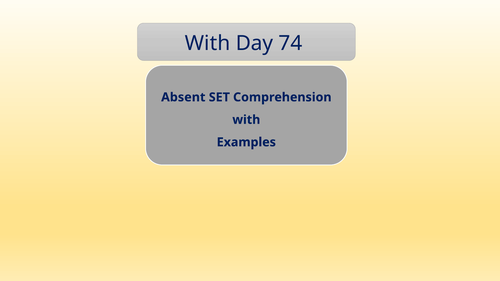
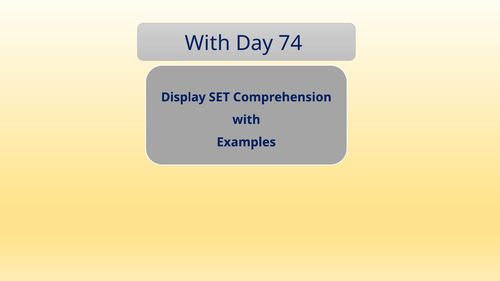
Absent: Absent -> Display
